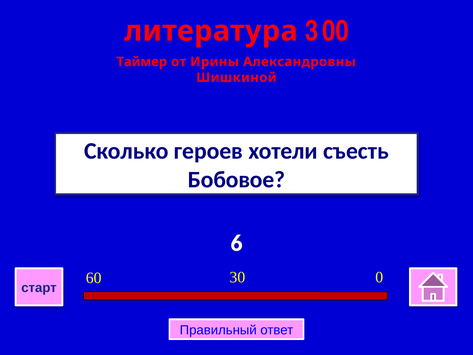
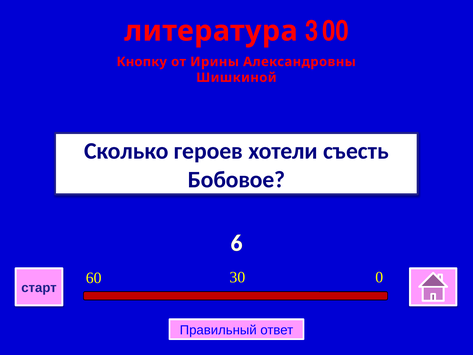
Таймер: Таймер -> Кнопку
